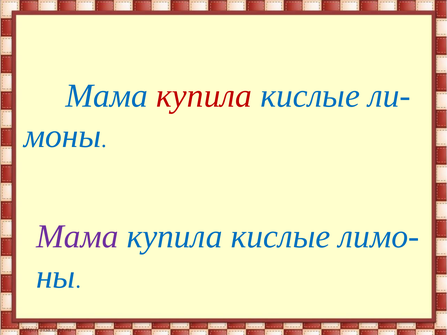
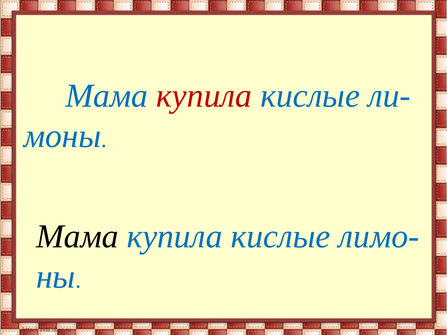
Мама at (77, 237) colour: purple -> black
